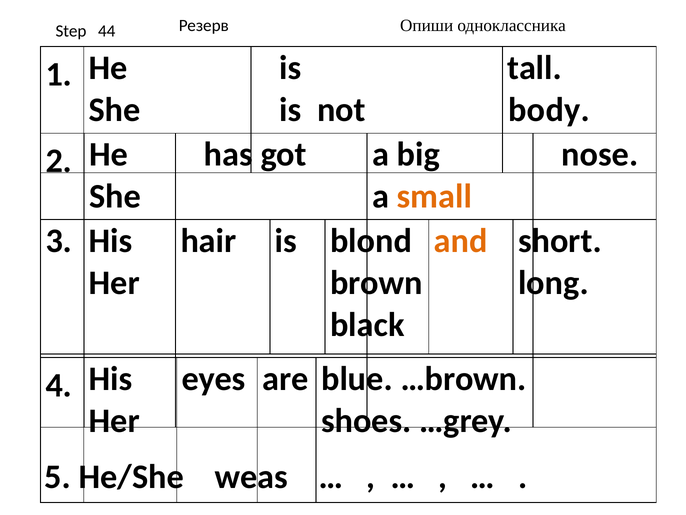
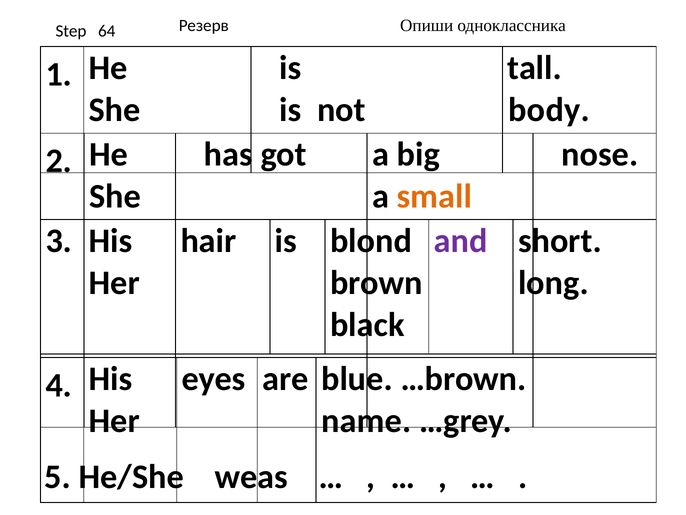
44: 44 -> 64
and colour: orange -> purple
shoes: shoes -> name
